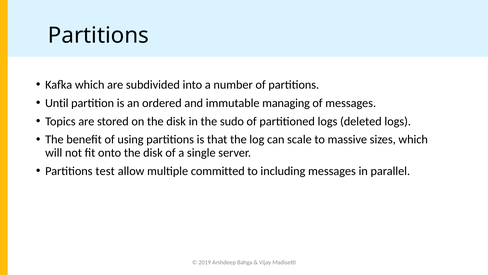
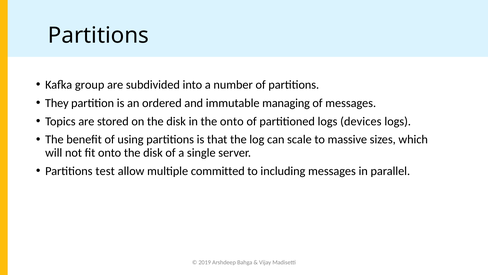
Kafka which: which -> group
Until: Until -> They
the sudo: sudo -> onto
deleted: deleted -> devices
